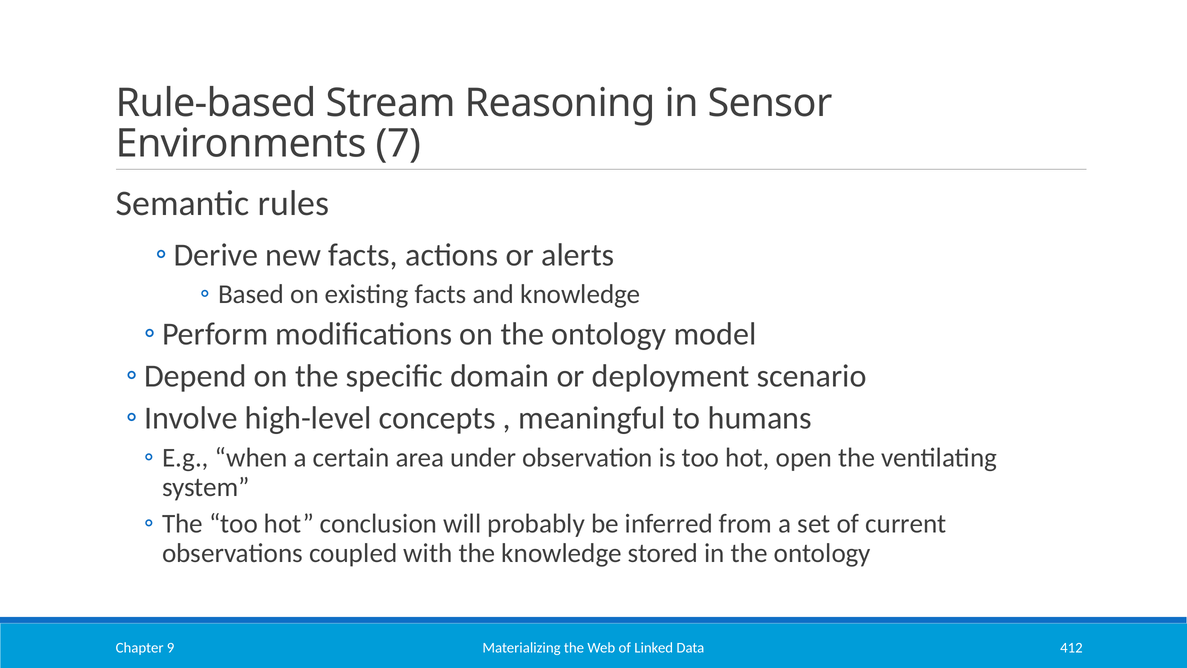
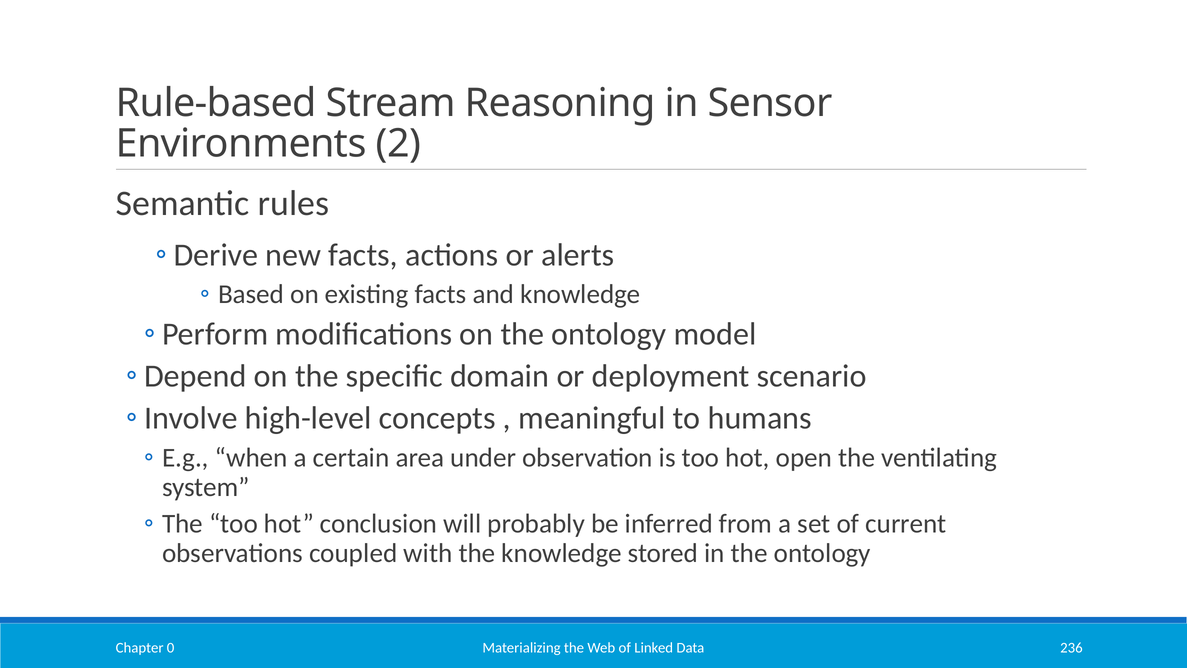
7: 7 -> 2
412: 412 -> 236
9: 9 -> 0
